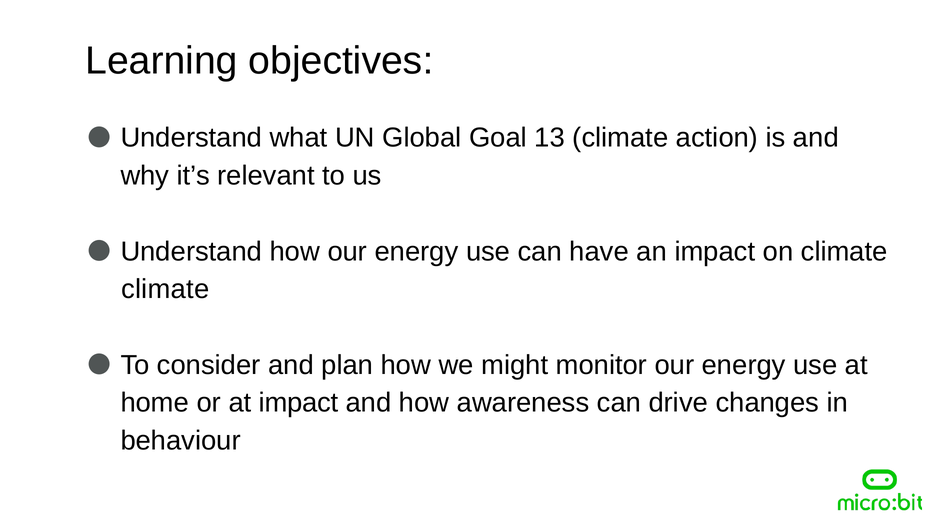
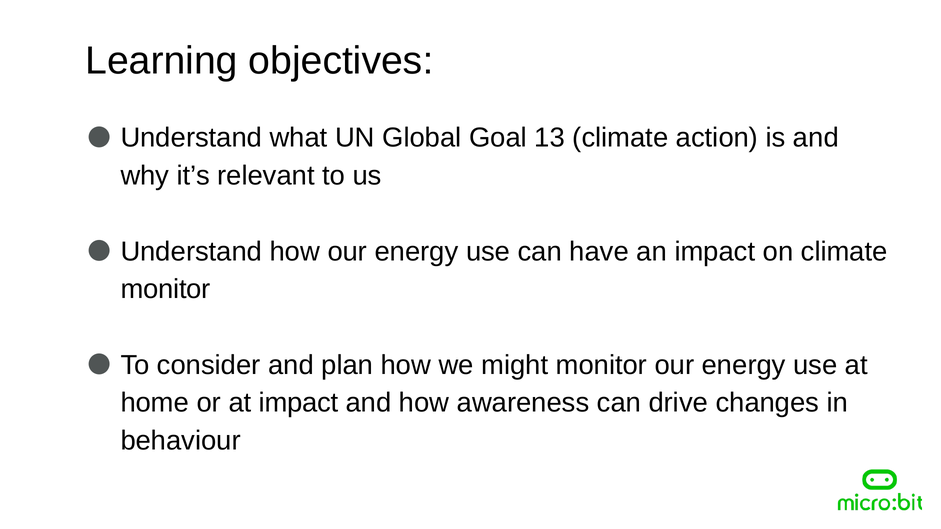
climate at (165, 289): climate -> monitor
